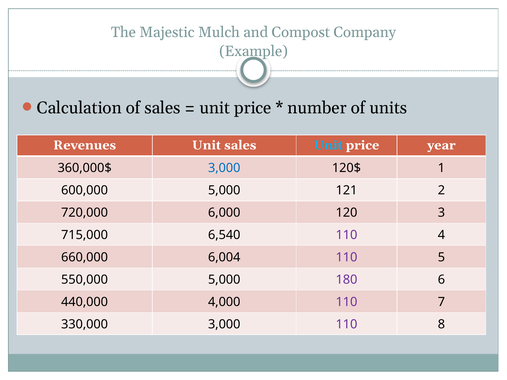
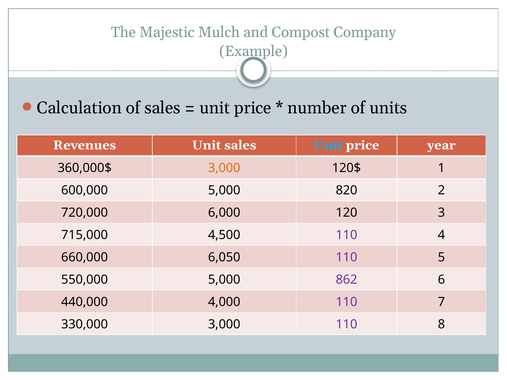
3,000 at (224, 168) colour: blue -> orange
121: 121 -> 820
6,540: 6,540 -> 4,500
6,004: 6,004 -> 6,050
180: 180 -> 862
